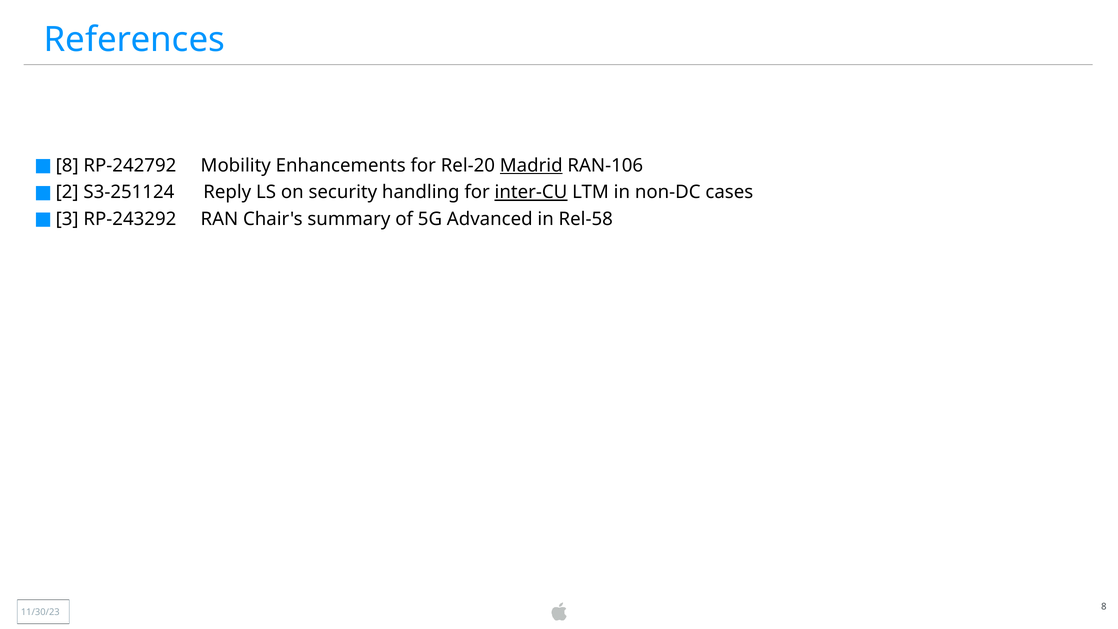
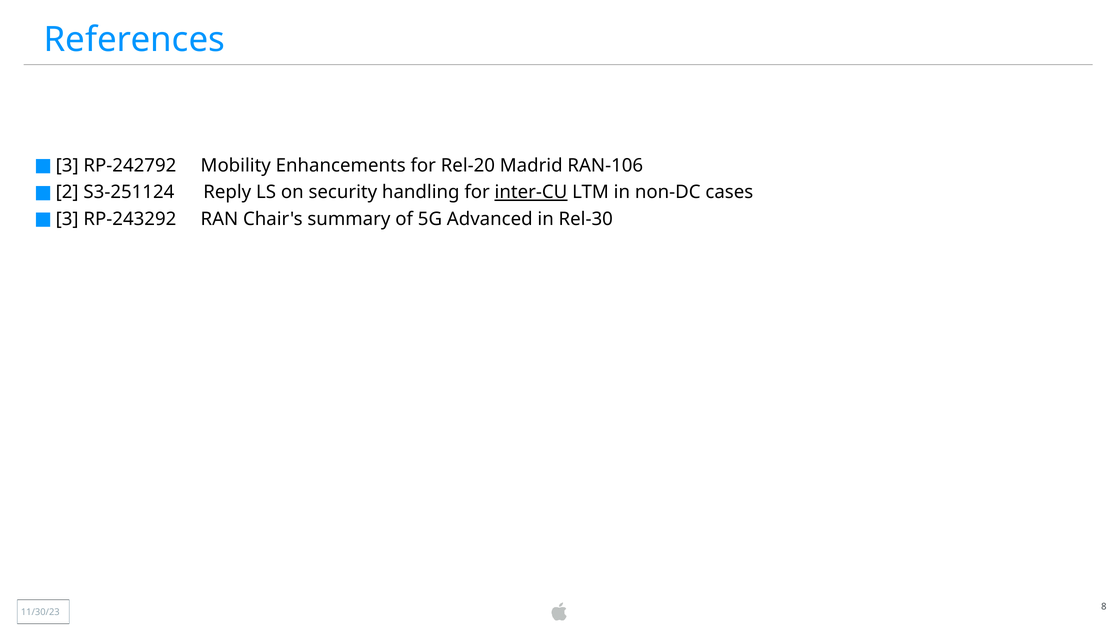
8 at (67, 165): 8 -> 3
Madrid underline: present -> none
Rel-58: Rel-58 -> Rel-30
